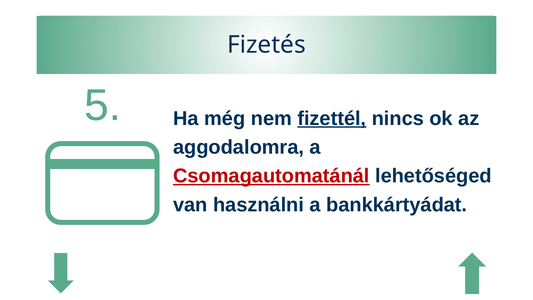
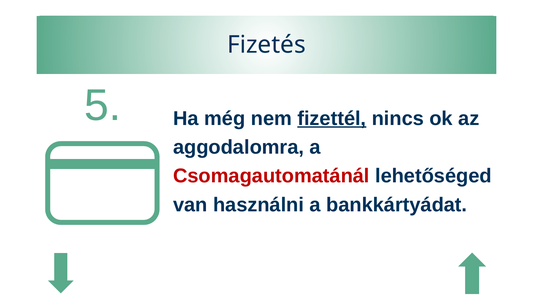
Csomagautomatánál underline: present -> none
